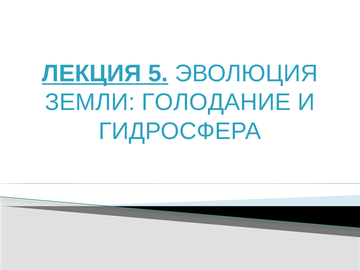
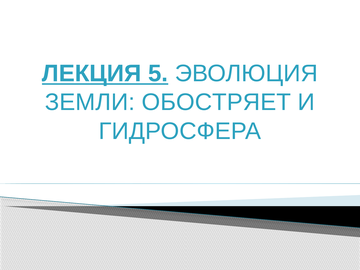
ГОЛОДАНИЕ: ГОЛОДАНИЕ -> ОБОСТРЯЕТ
